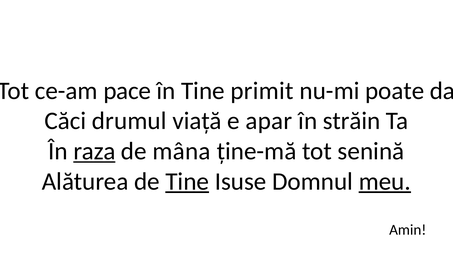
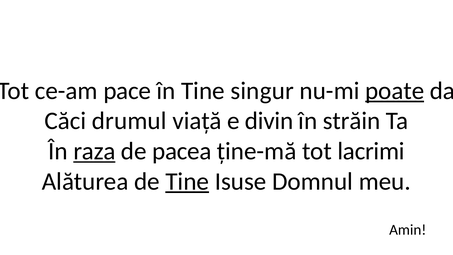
primit: primit -> singur
poate underline: none -> present
apar: apar -> divin
mâna: mâna -> pacea
senină: senină -> lacrimi
meu underline: present -> none
